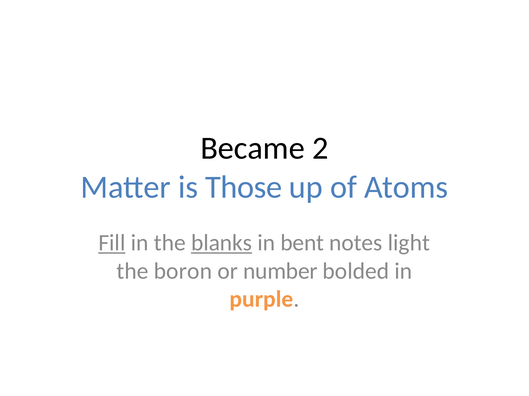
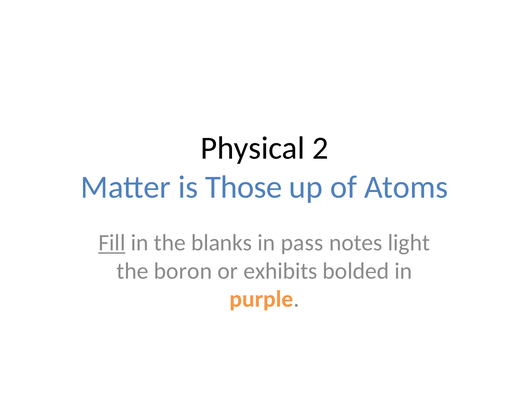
Became: Became -> Physical
blanks underline: present -> none
bent: bent -> pass
number: number -> exhibits
